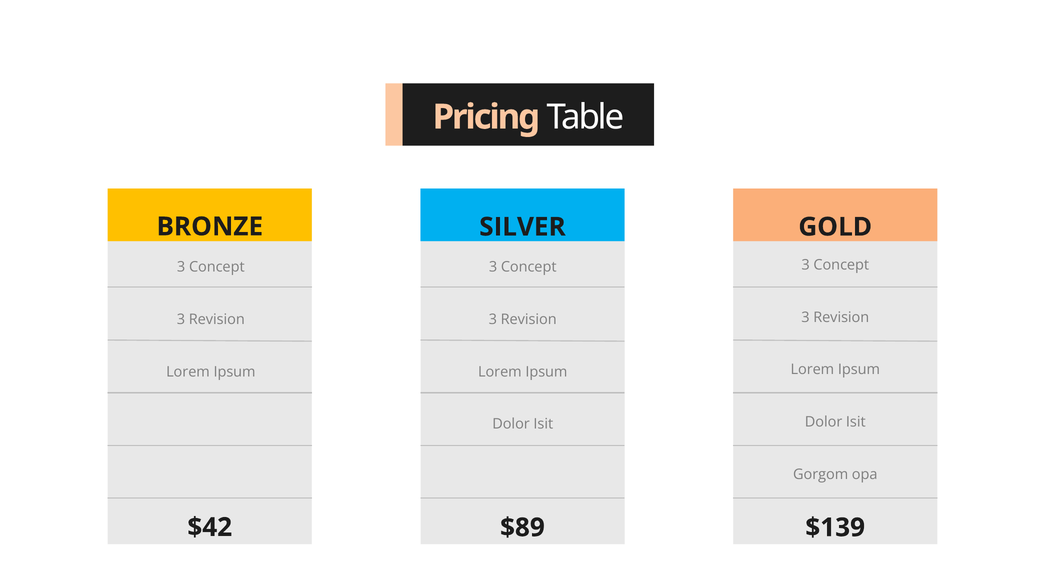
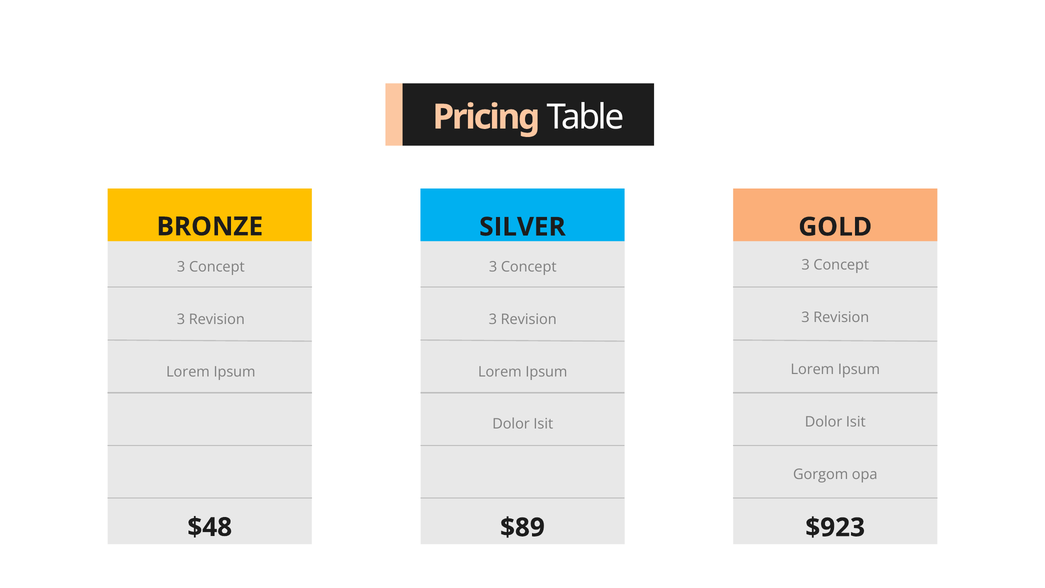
$42: $42 -> $48
$139: $139 -> $923
